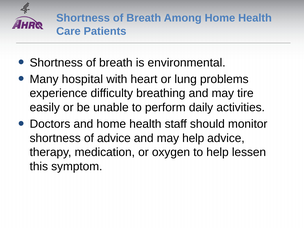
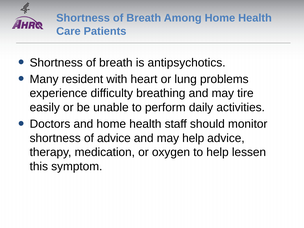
environmental: environmental -> antipsychotics
hospital: hospital -> resident
